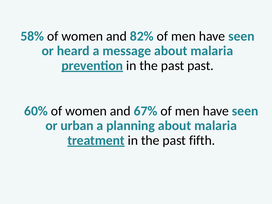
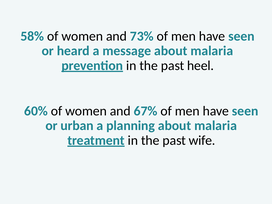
82%: 82% -> 73%
past past: past -> heel
fifth: fifth -> wife
